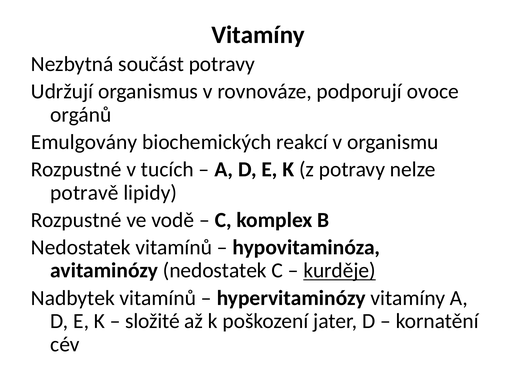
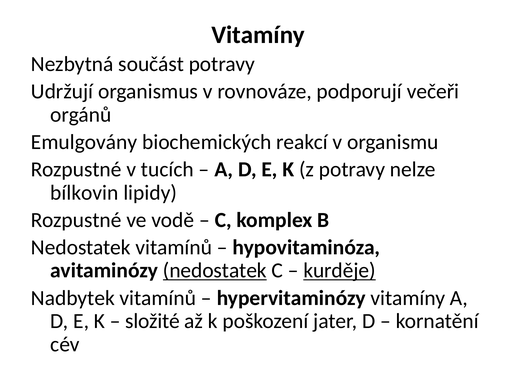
ovoce: ovoce -> večeři
potravě: potravě -> bílkovin
nedostatek at (215, 271) underline: none -> present
